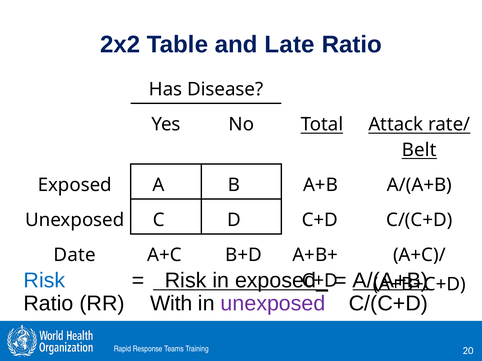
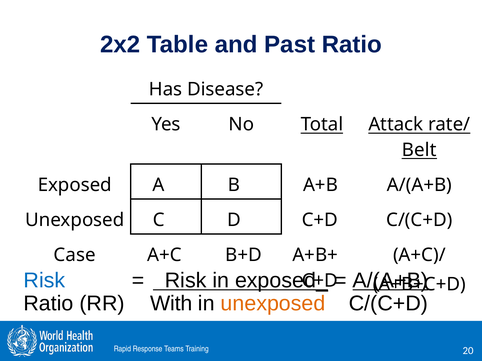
Late: Late -> Past
Date: Date -> Case
unexposed at (273, 304) colour: purple -> orange
